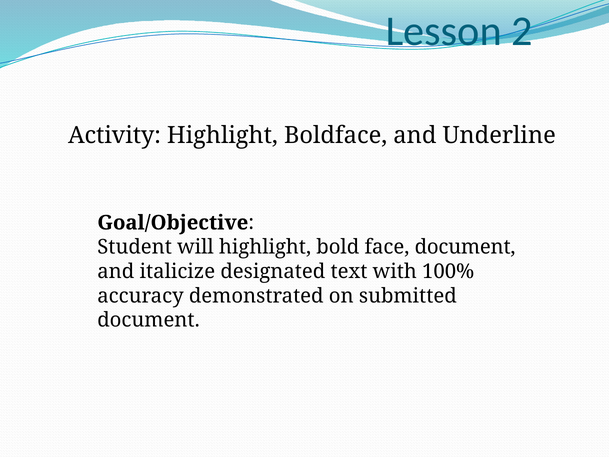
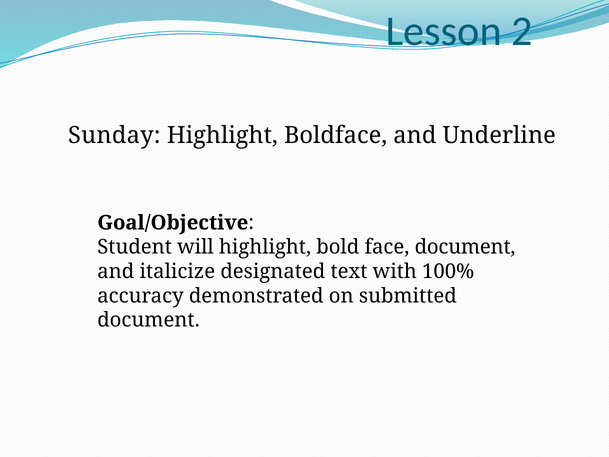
Activity: Activity -> Sunday
